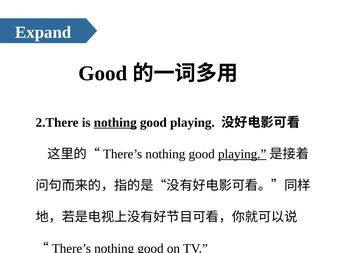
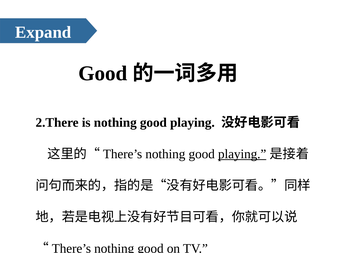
nothing at (115, 122) underline: present -> none
